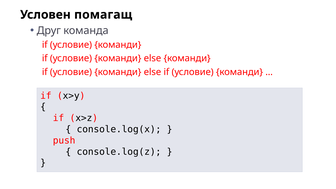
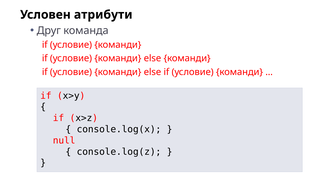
помагащ: помагащ -> атрибути
push: push -> null
